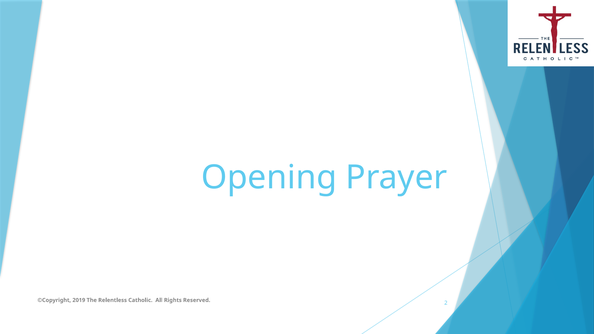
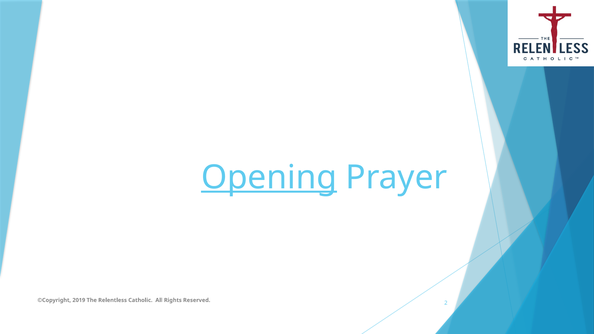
Opening underline: none -> present
